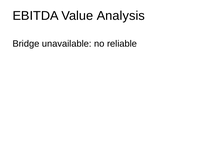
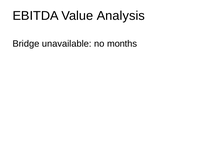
reliable: reliable -> months
